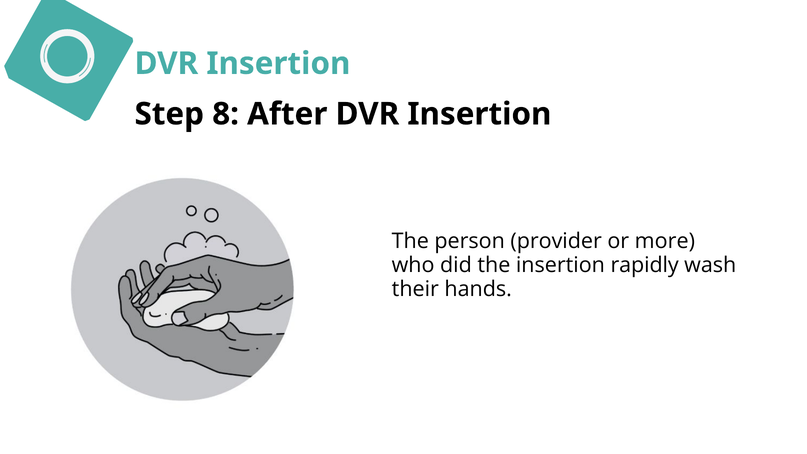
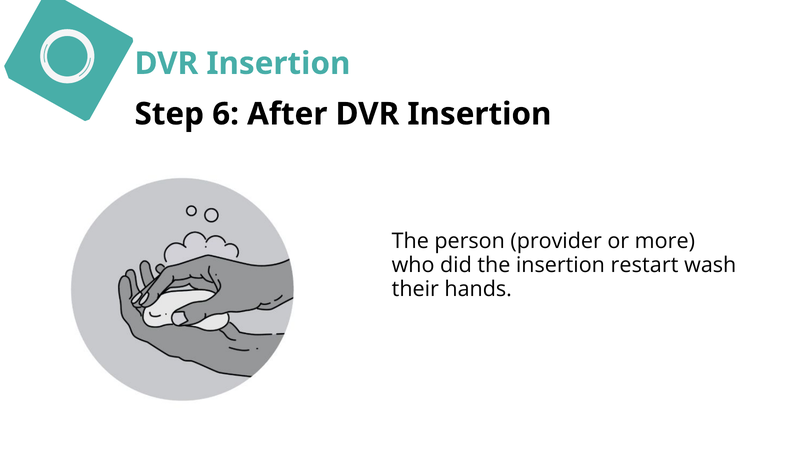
8: 8 -> 6
rapidly: rapidly -> restart
